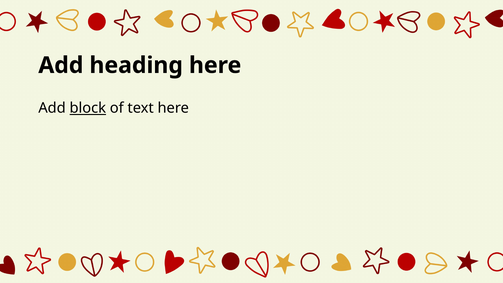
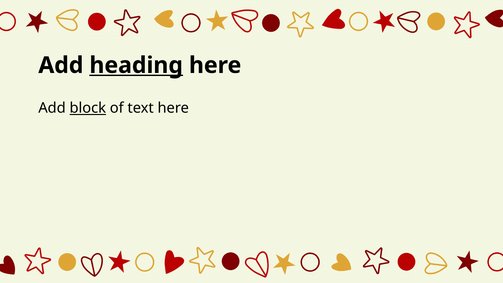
heading underline: none -> present
